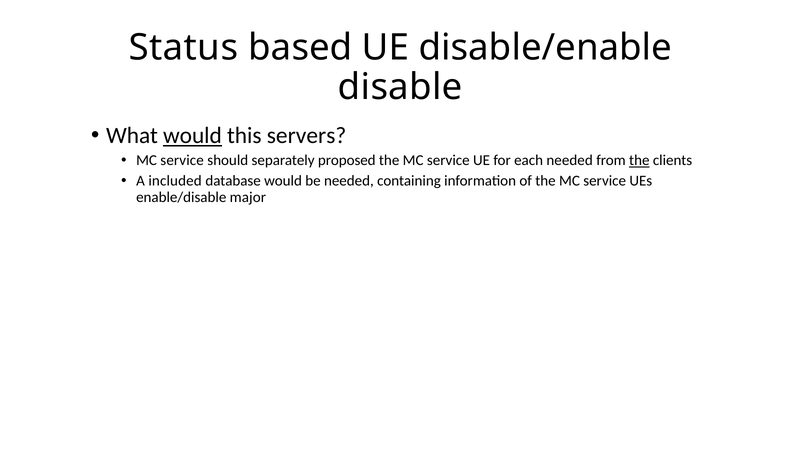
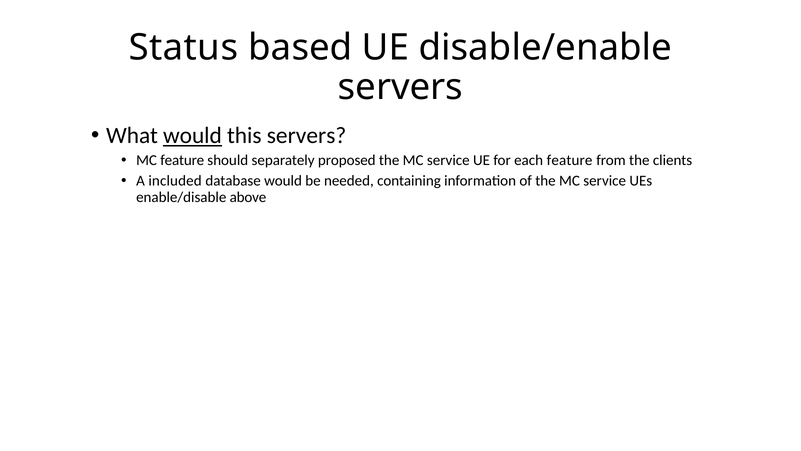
disable at (400, 87): disable -> servers
service at (182, 160): service -> feature
each needed: needed -> feature
the at (639, 160) underline: present -> none
major: major -> above
